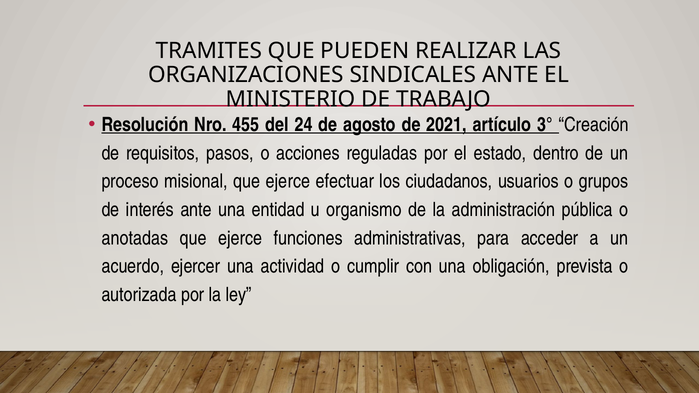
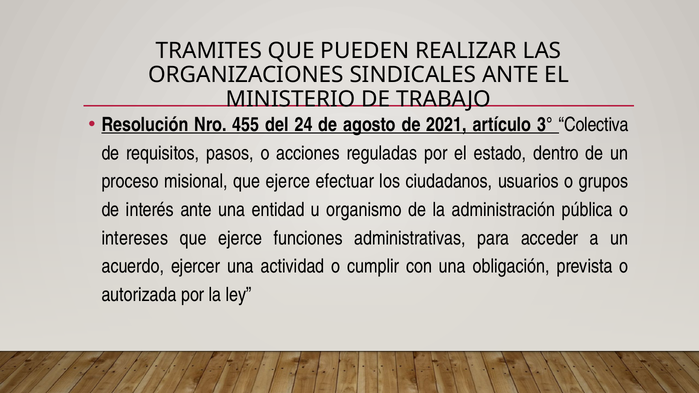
Creación: Creación -> Colectiva
anotadas: anotadas -> intereses
